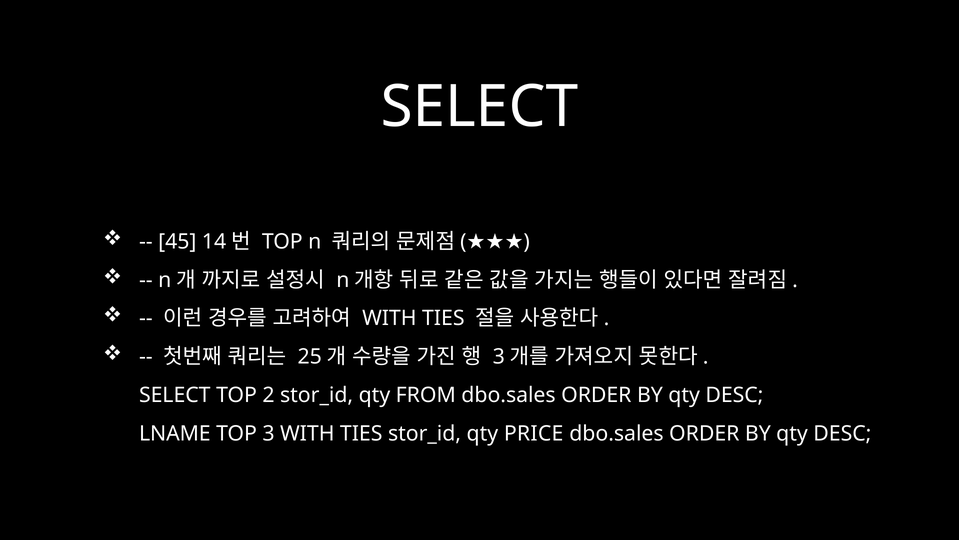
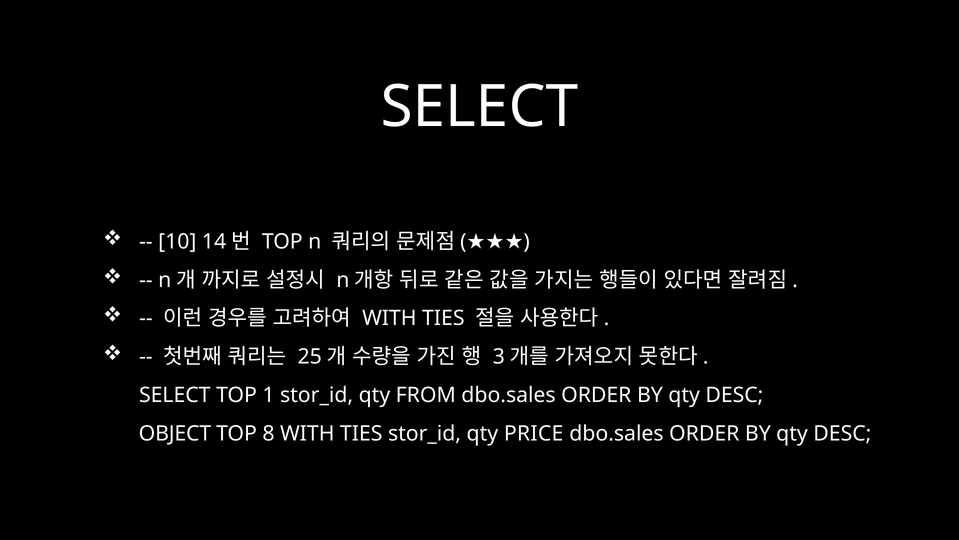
45: 45 -> 10
2: 2 -> 1
LNAME: LNAME -> OBJECT
3: 3 -> 8
